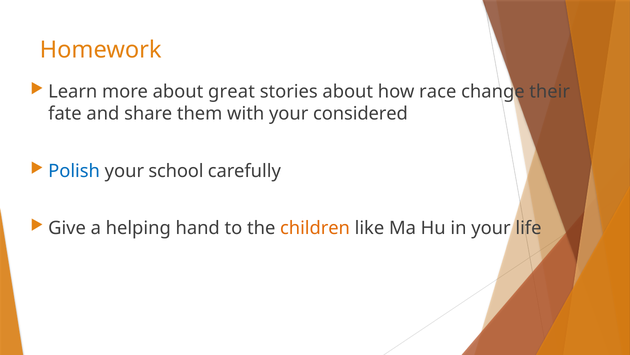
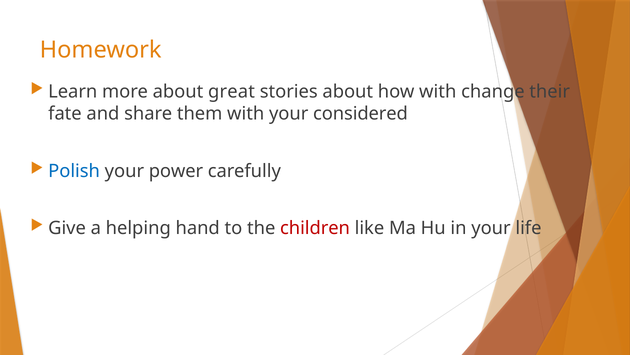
how race: race -> with
school: school -> power
children colour: orange -> red
